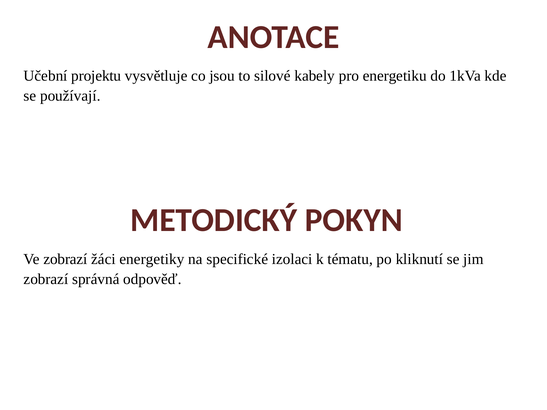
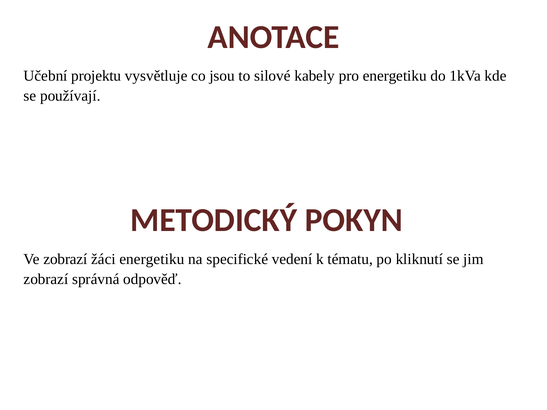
žáci energetiky: energetiky -> energetiku
izolaci: izolaci -> vedení
